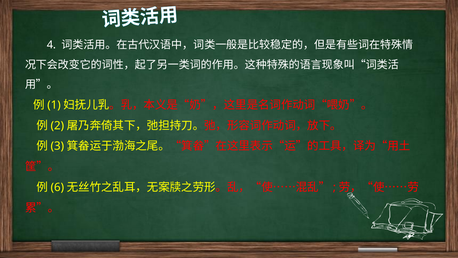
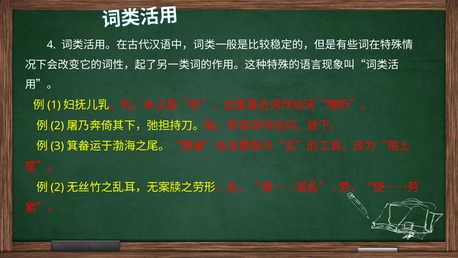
6 at (57, 187): 6 -> 2
